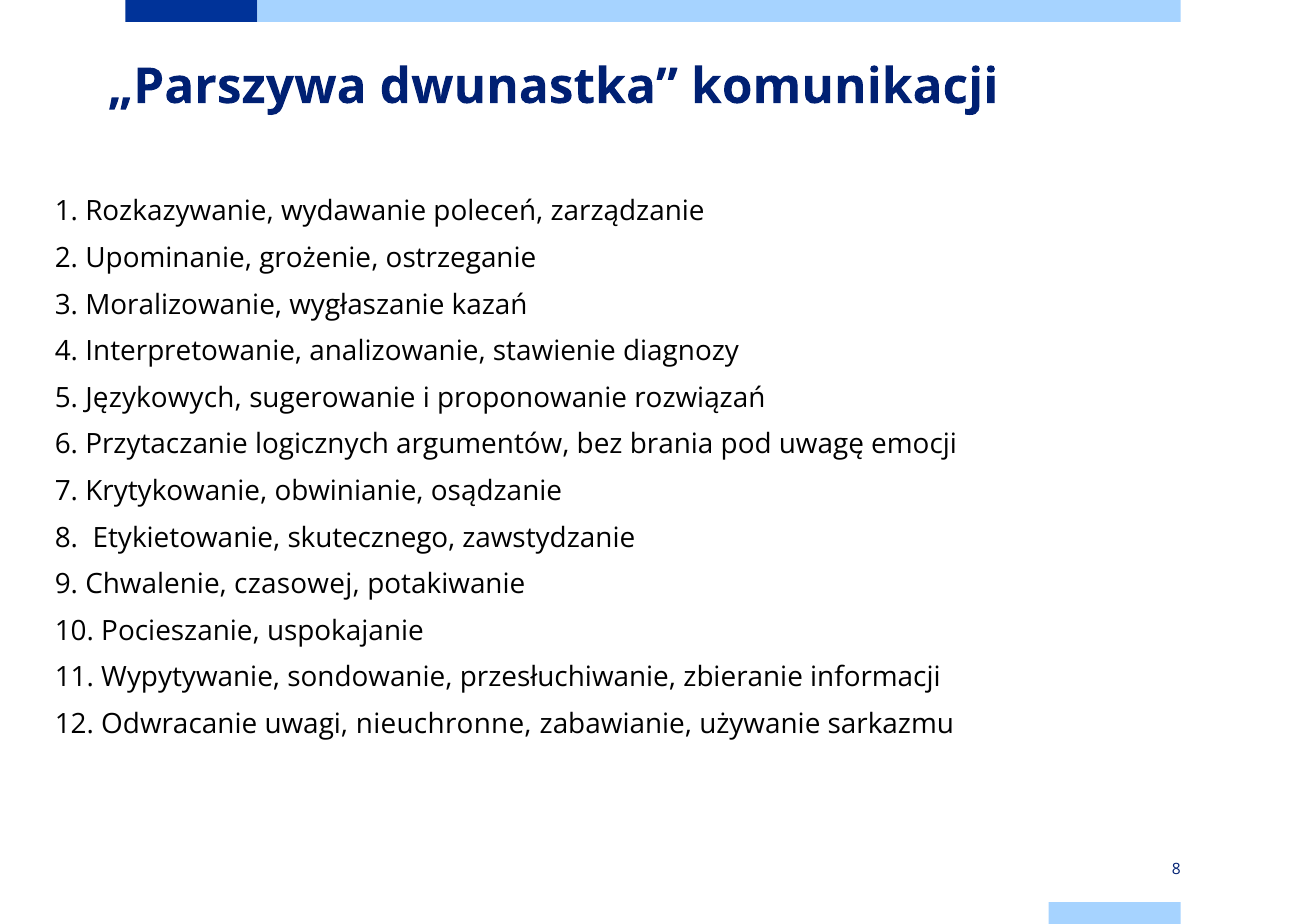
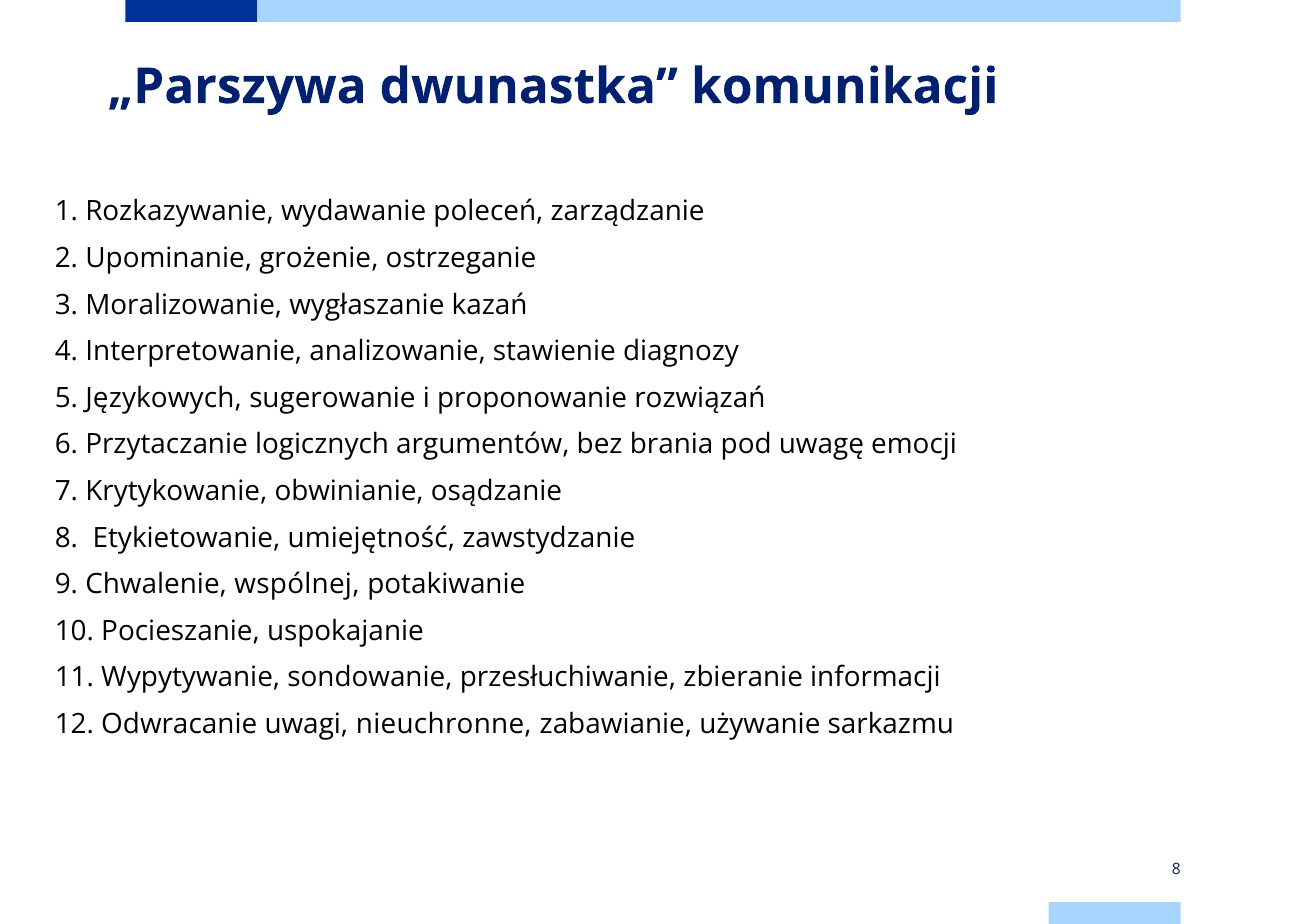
skutecznego: skutecznego -> umiejętność
czasowej: czasowej -> wspólnej
